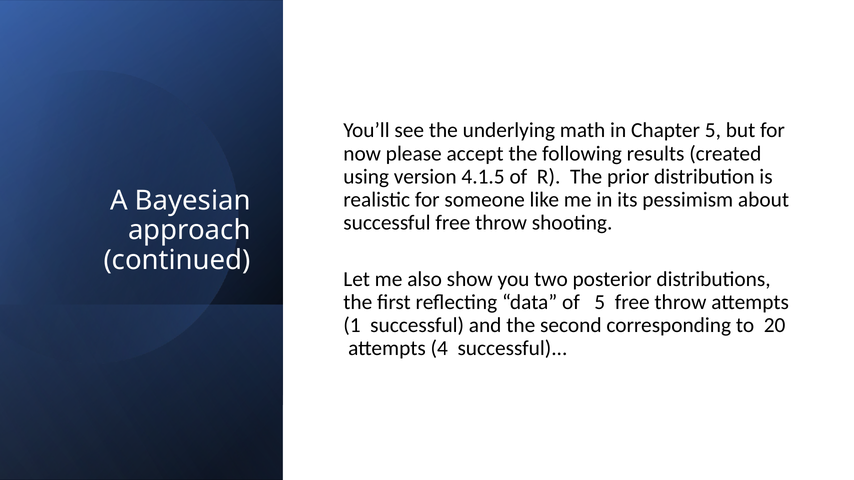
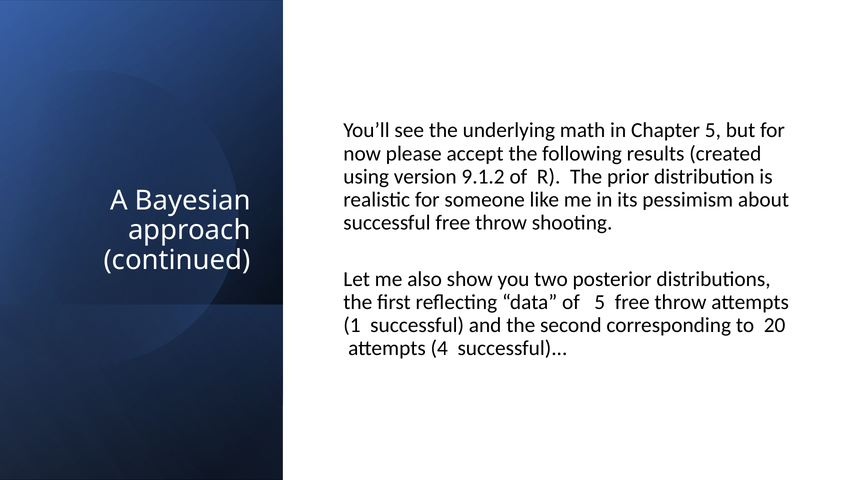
4.1.5: 4.1.5 -> 9.1.2
